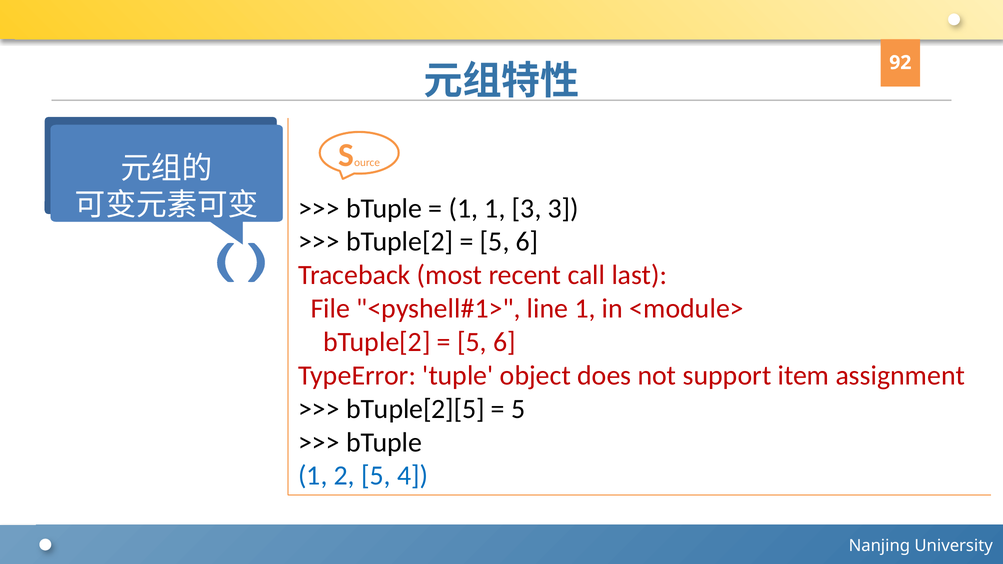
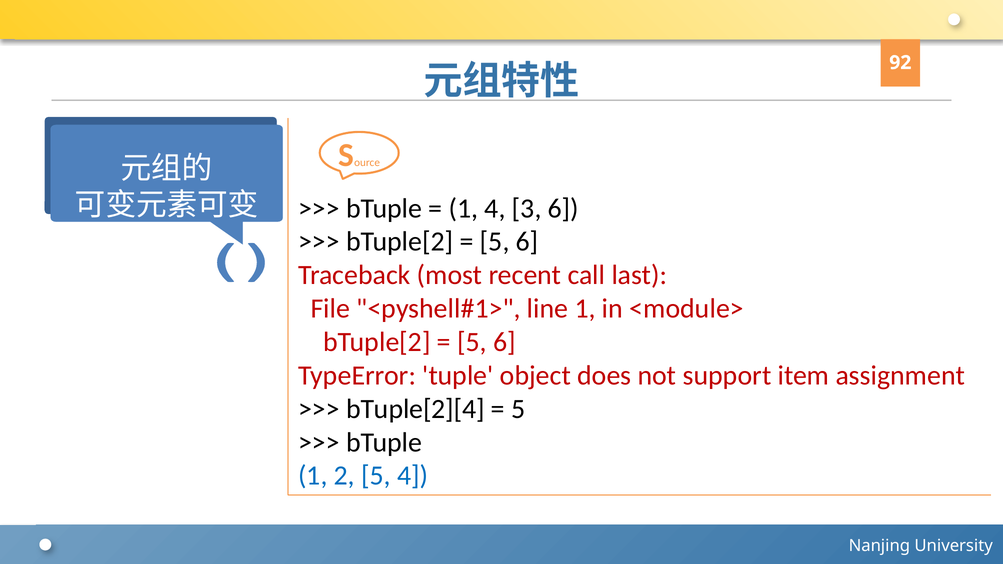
1 1: 1 -> 4
3 3: 3 -> 6
bTuple[2][5: bTuple[2][5 -> bTuple[2][4
